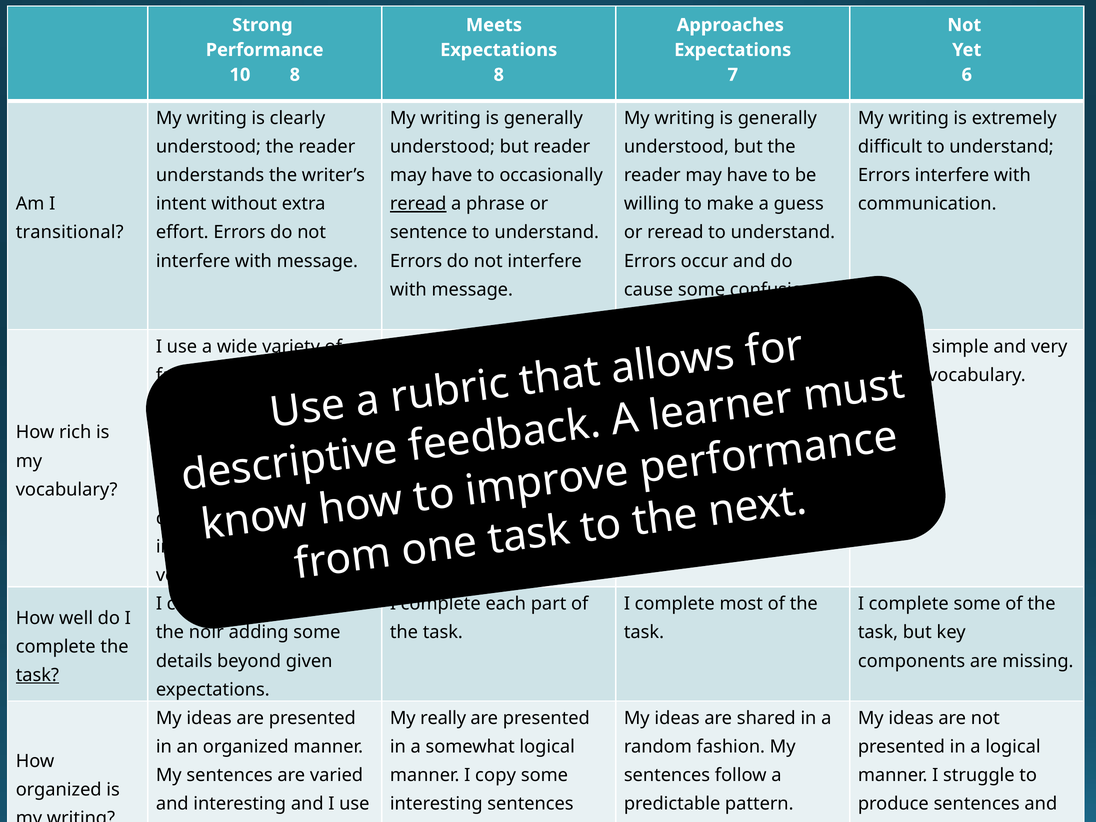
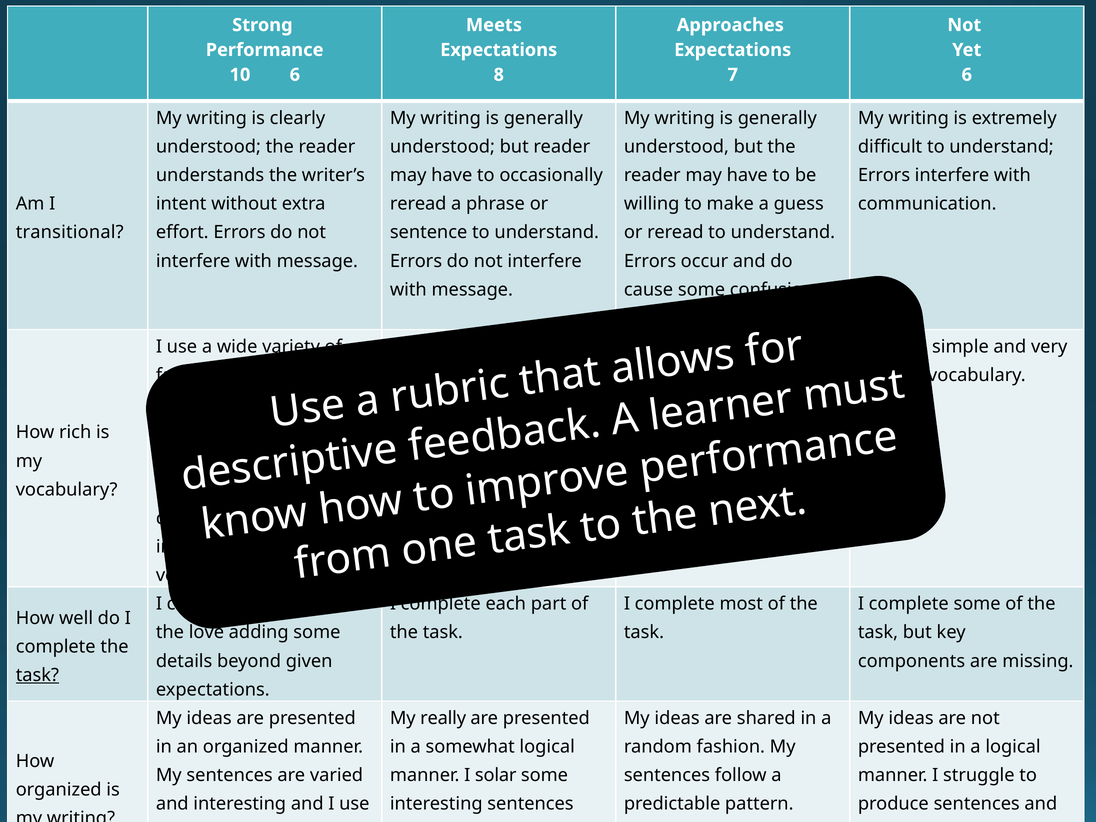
8 at (295, 75): 8 -> 6
reread at (418, 204) underline: present -> none
noir: noir -> love
copy: copy -> solar
